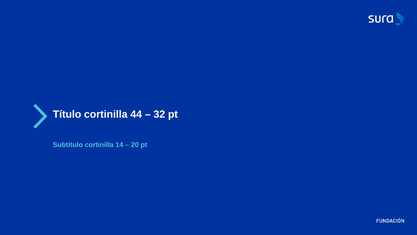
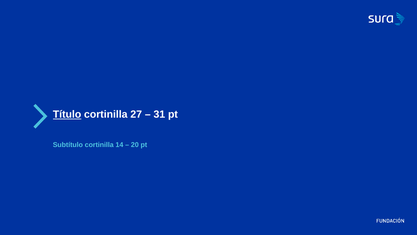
Título underline: none -> present
44: 44 -> 27
32: 32 -> 31
